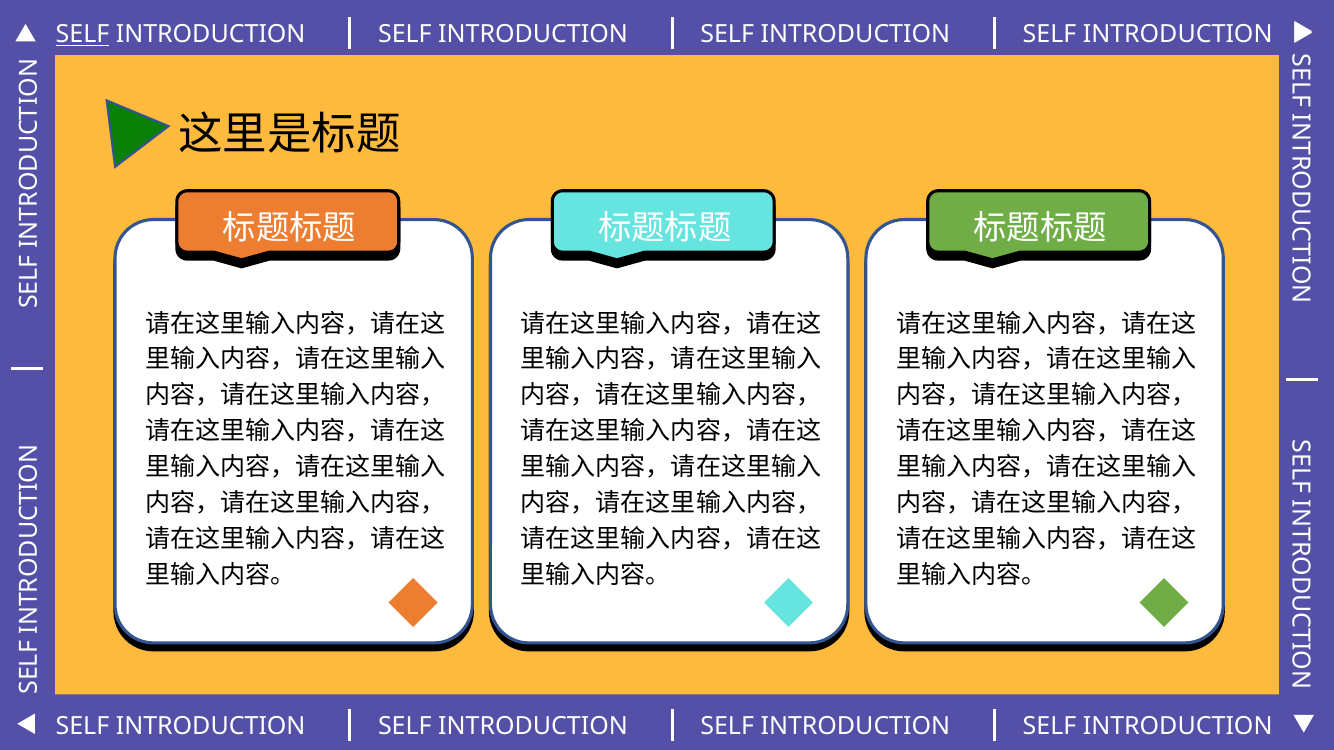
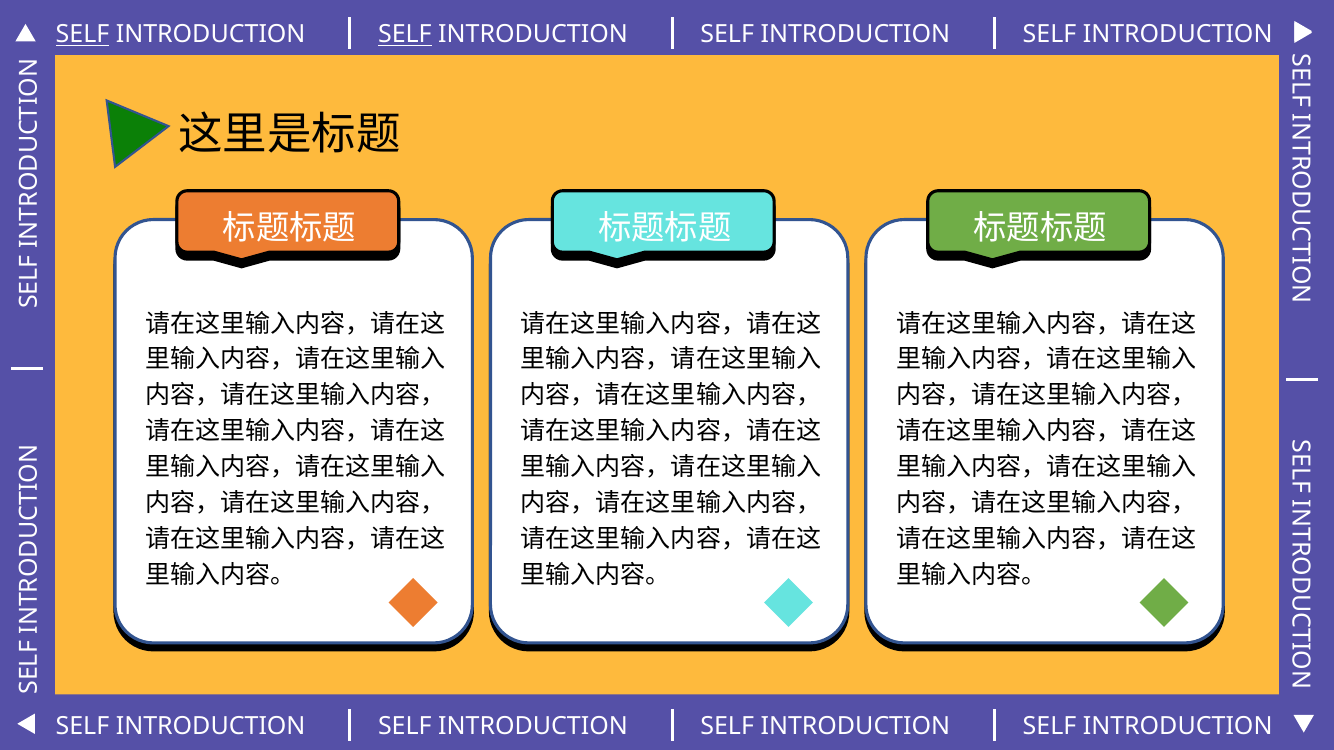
SELF at (405, 35) underline: none -> present
